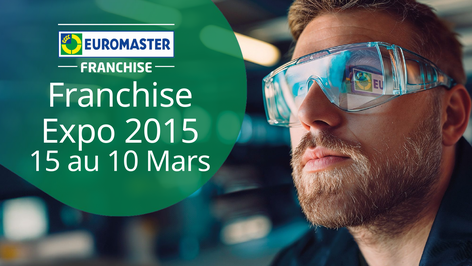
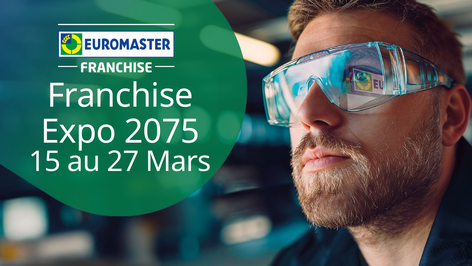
2015: 2015 -> 2075
10: 10 -> 27
